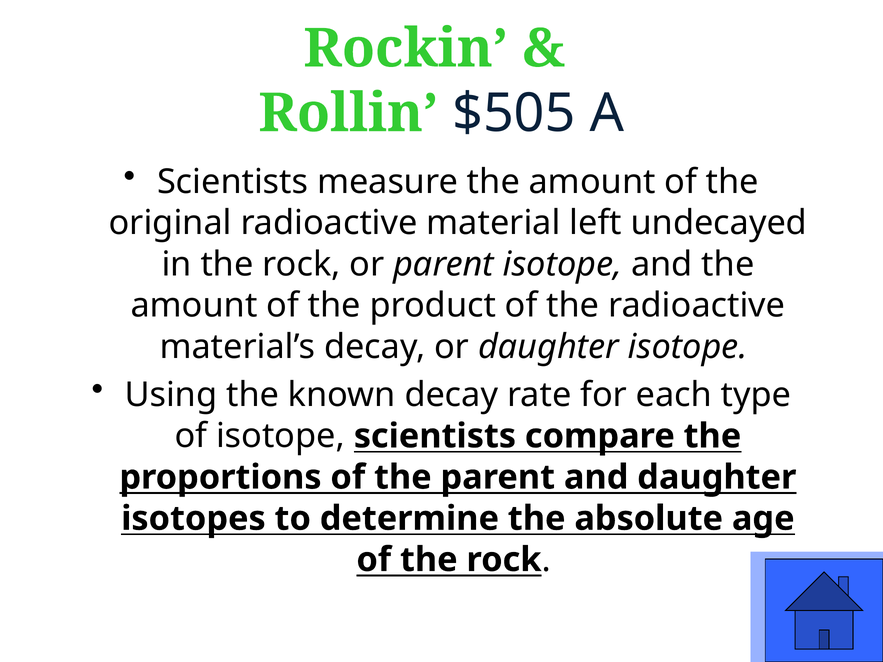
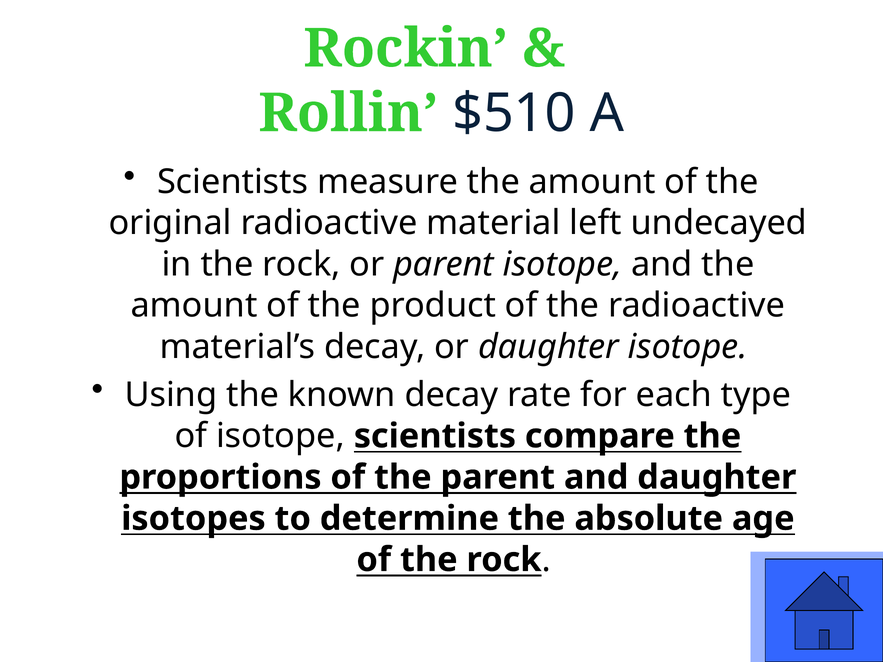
$505: $505 -> $510
